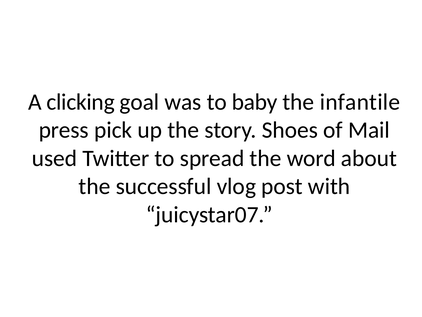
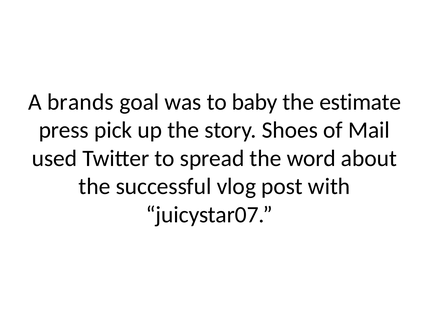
clicking: clicking -> brands
infantile: infantile -> estimate
